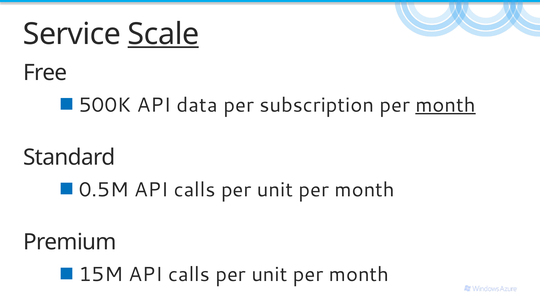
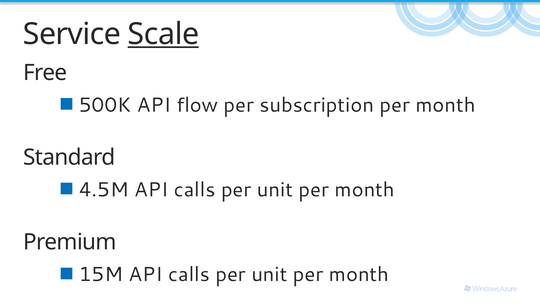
data: data -> flow
month at (446, 105) underline: present -> none
0.5M: 0.5M -> 4.5M
